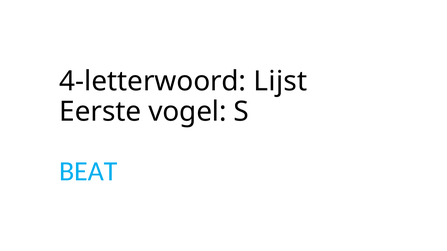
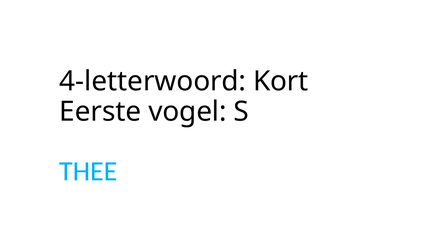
Lijst: Lijst -> Kort
BEAT: BEAT -> THEE
